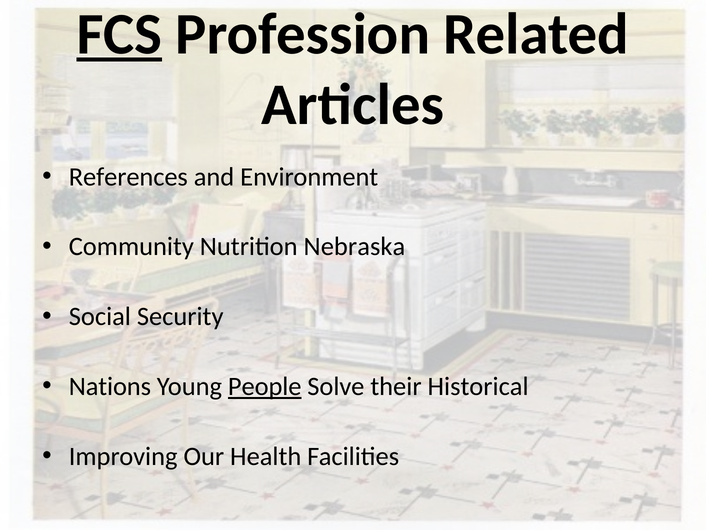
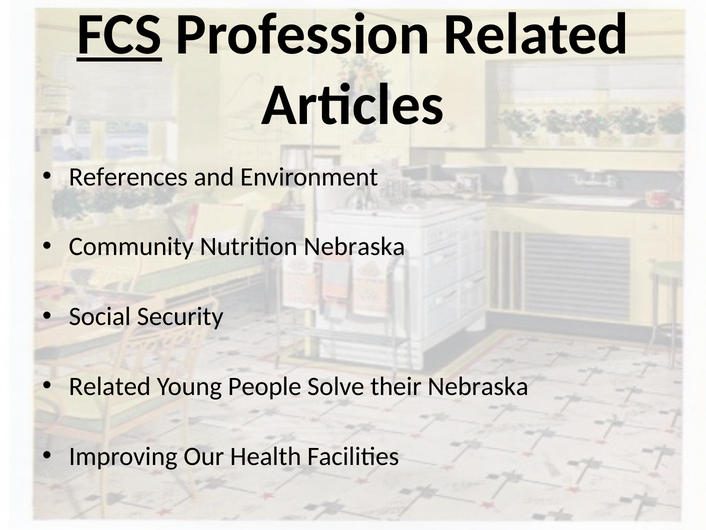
Nations at (110, 386): Nations -> Related
People underline: present -> none
their Historical: Historical -> Nebraska
